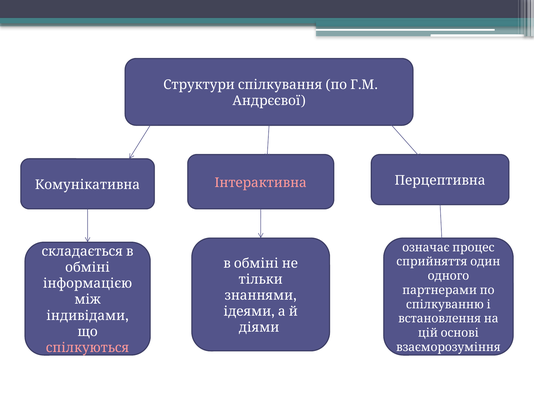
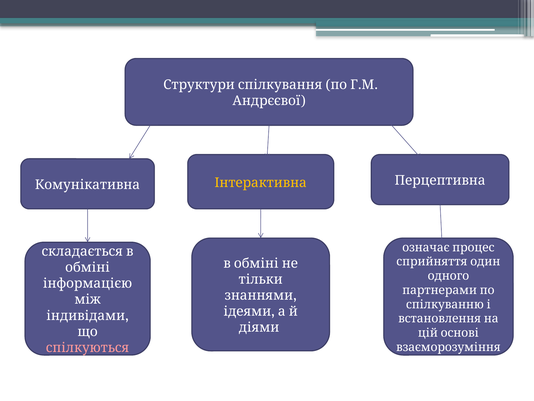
Інтерактивна colour: pink -> yellow
